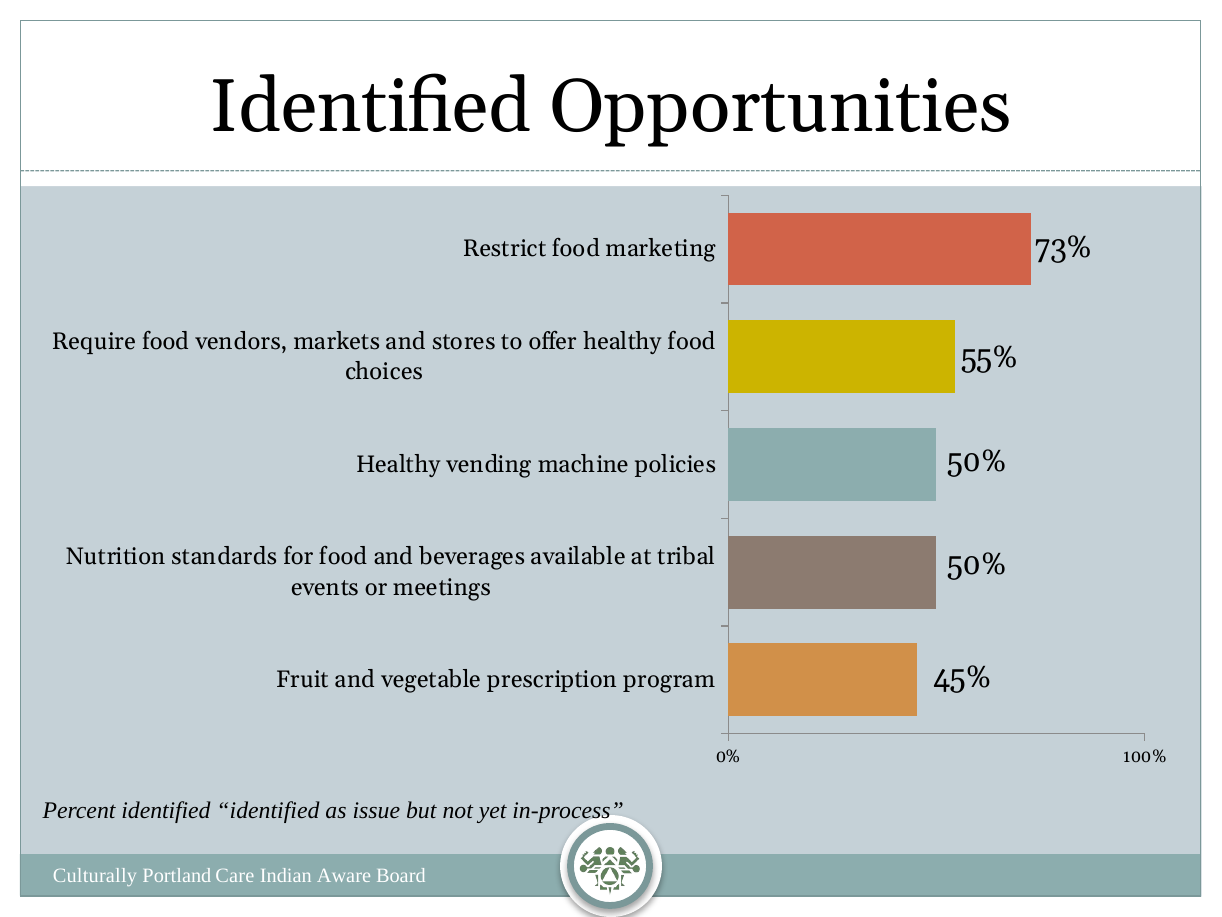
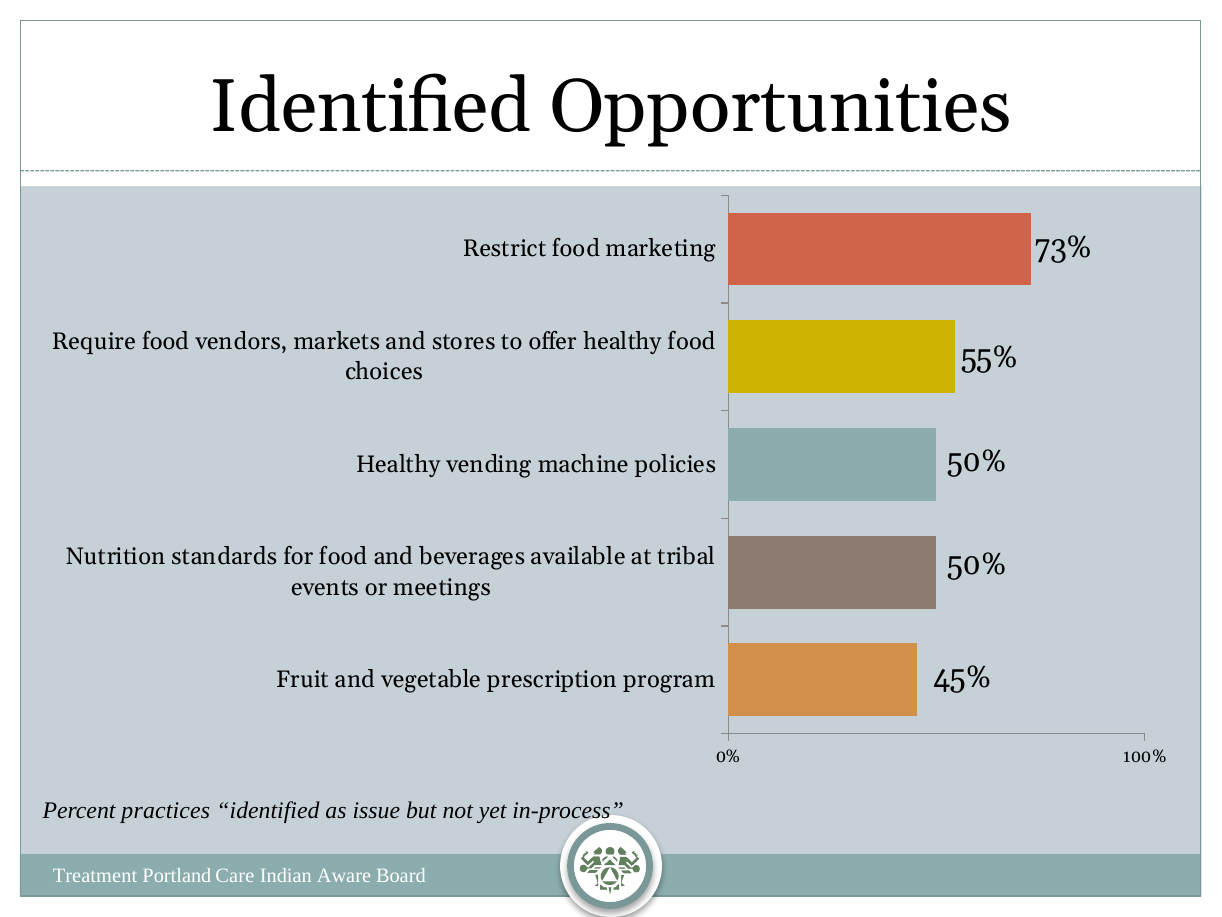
Percent identified: identified -> practices
Culturally: Culturally -> Treatment
